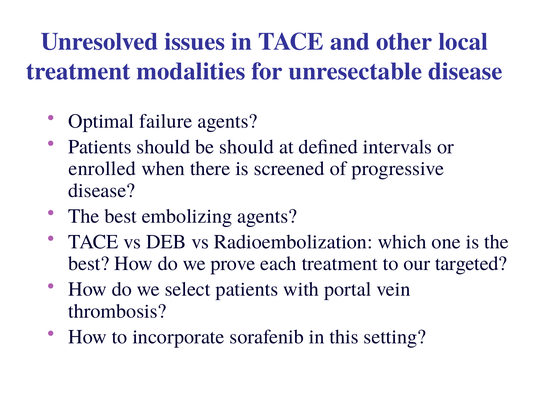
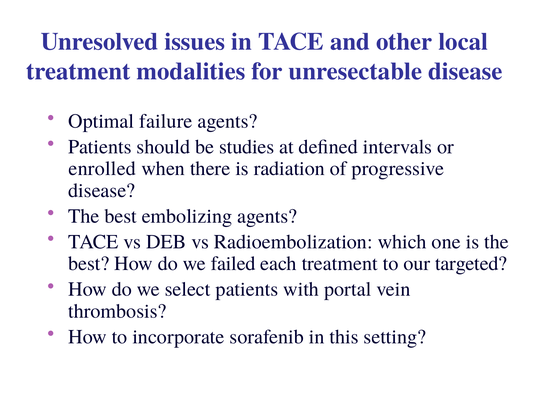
be should: should -> studies
screened: screened -> radiation
prove: prove -> failed
